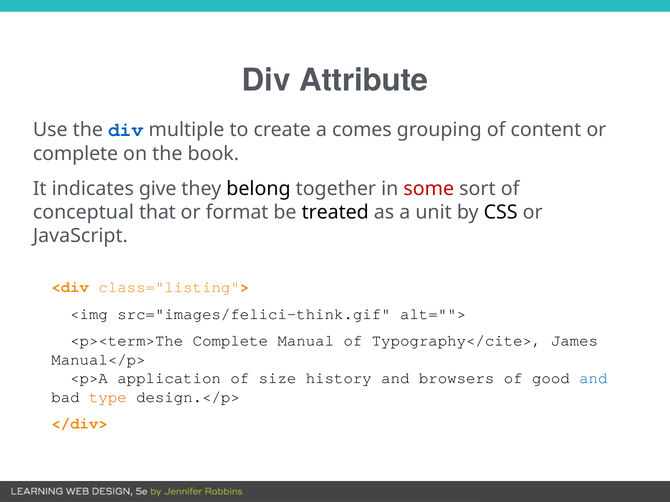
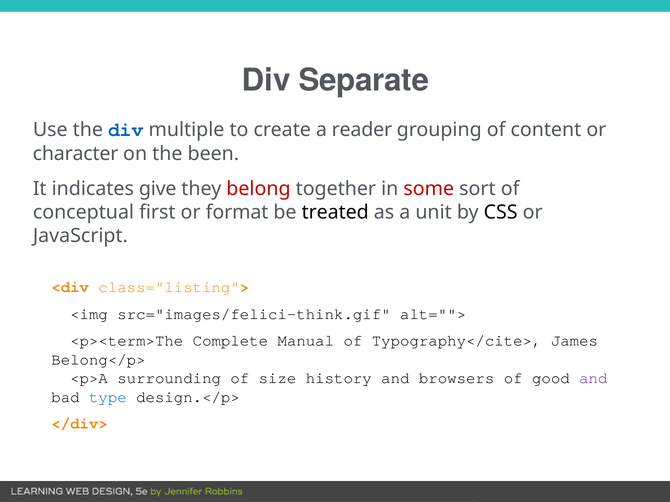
Attribute: Attribute -> Separate
comes: comes -> reader
complete at (76, 154): complete -> character
book: book -> been
belong colour: black -> red
that: that -> first
Manual</p>: Manual</p> -> Belong</p>
application: application -> surrounding
and at (593, 379) colour: blue -> purple
type colour: orange -> blue
